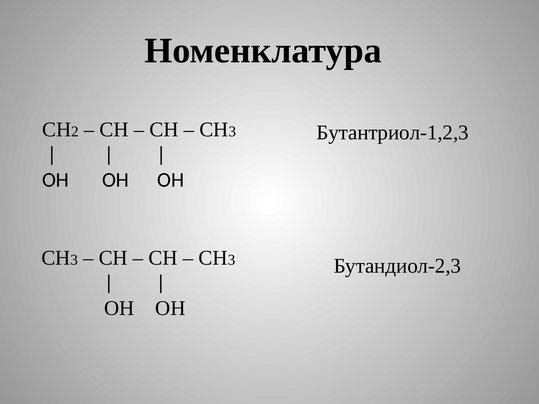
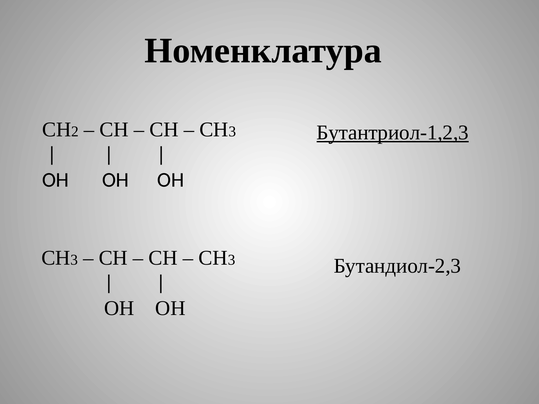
Бутантриол-1,2,3 underline: none -> present
